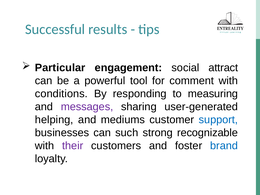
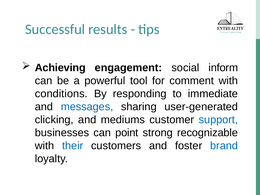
Particular: Particular -> Achieving
attract: attract -> inform
measuring: measuring -> immediate
messages colour: purple -> blue
helping: helping -> clicking
such: such -> point
their colour: purple -> blue
